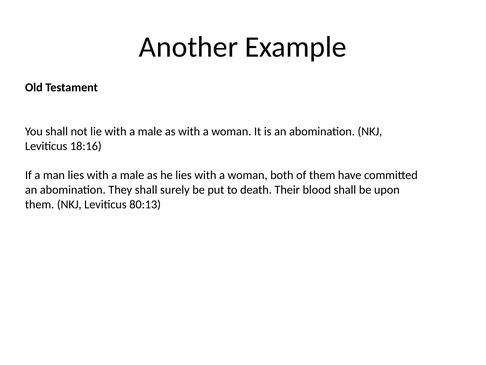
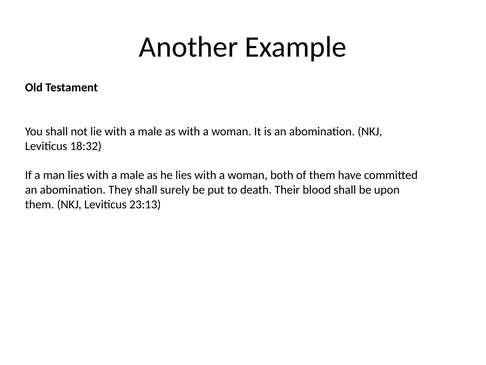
18:16: 18:16 -> 18:32
80:13: 80:13 -> 23:13
